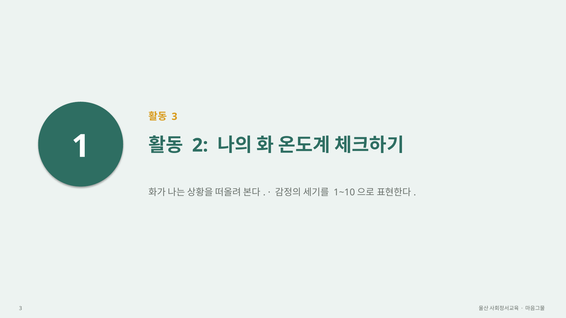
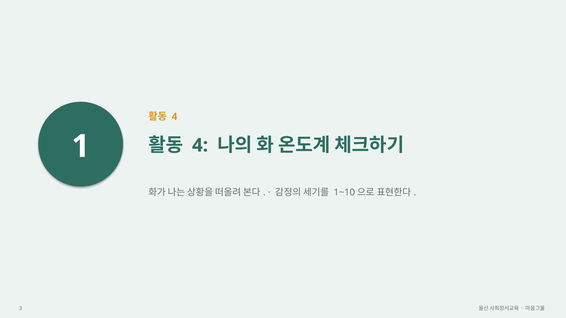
3 at (174, 117): 3 -> 4
2 at (200, 145): 2 -> 4
